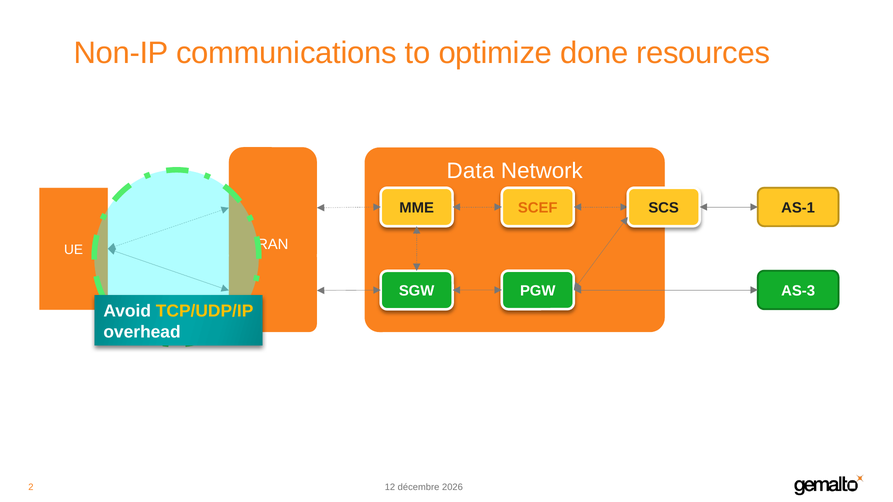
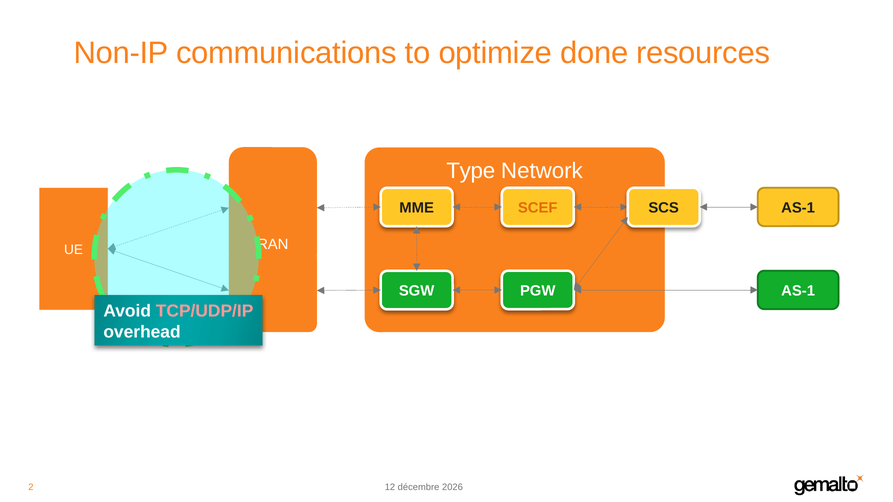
Data: Data -> Type
AS-3 at (798, 291): AS-3 -> AS-1
TCP/UDP/IP colour: yellow -> pink
